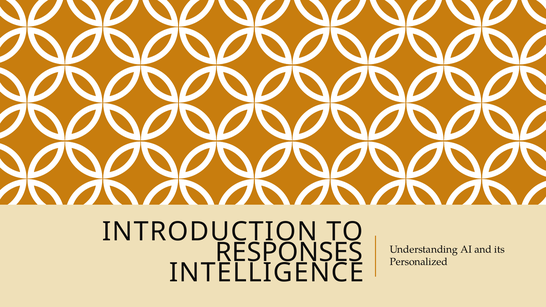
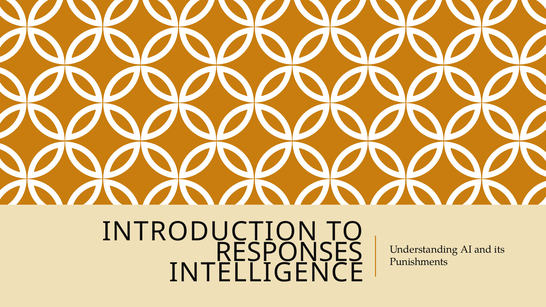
Personalized: Personalized -> Punishments
